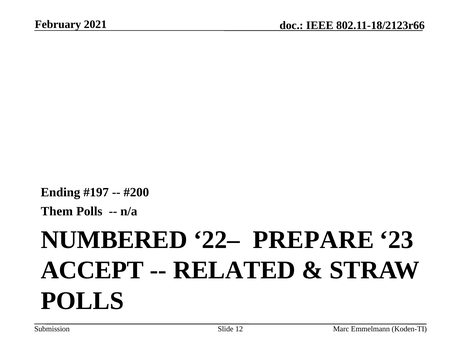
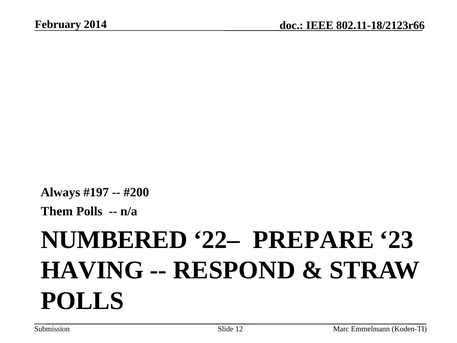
2021: 2021 -> 2014
Ending: Ending -> Always
ACCEPT: ACCEPT -> HAVING
RELATED: RELATED -> RESPOND
